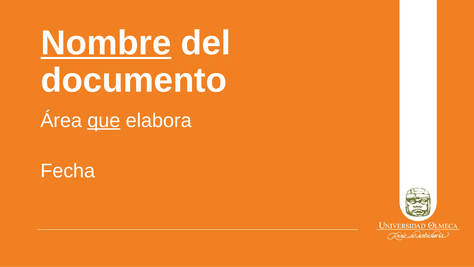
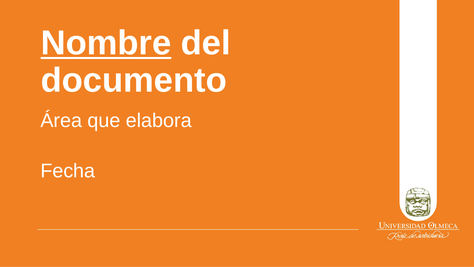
que underline: present -> none
